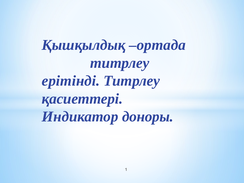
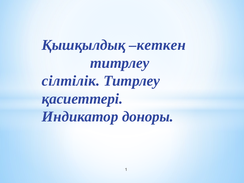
ортада: ортада -> кеткен
ерітінді: ерітінді -> сілтілік
